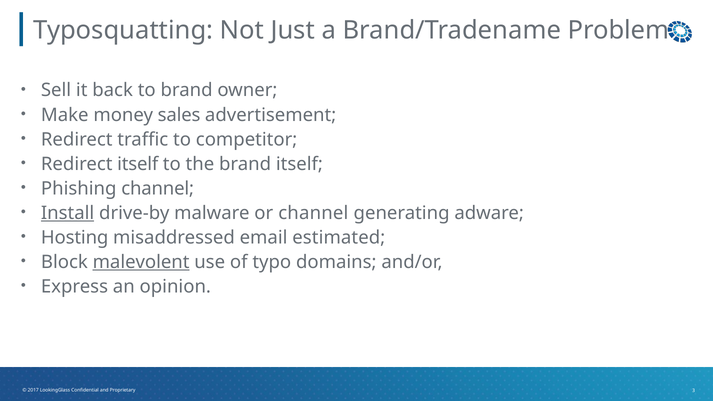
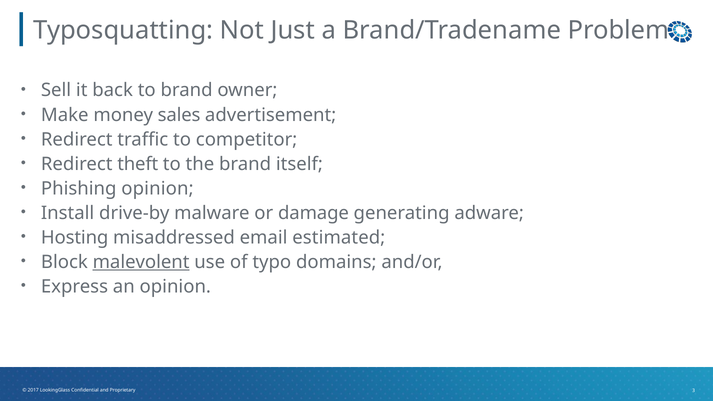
Redirect itself: itself -> theft
Phishing channel: channel -> opinion
Install underline: present -> none
or channel: channel -> damage
